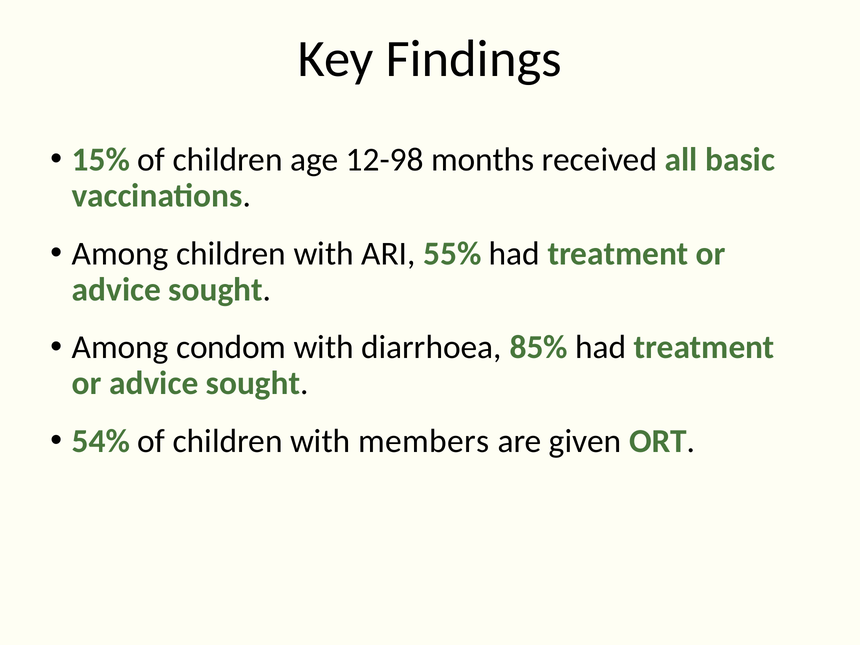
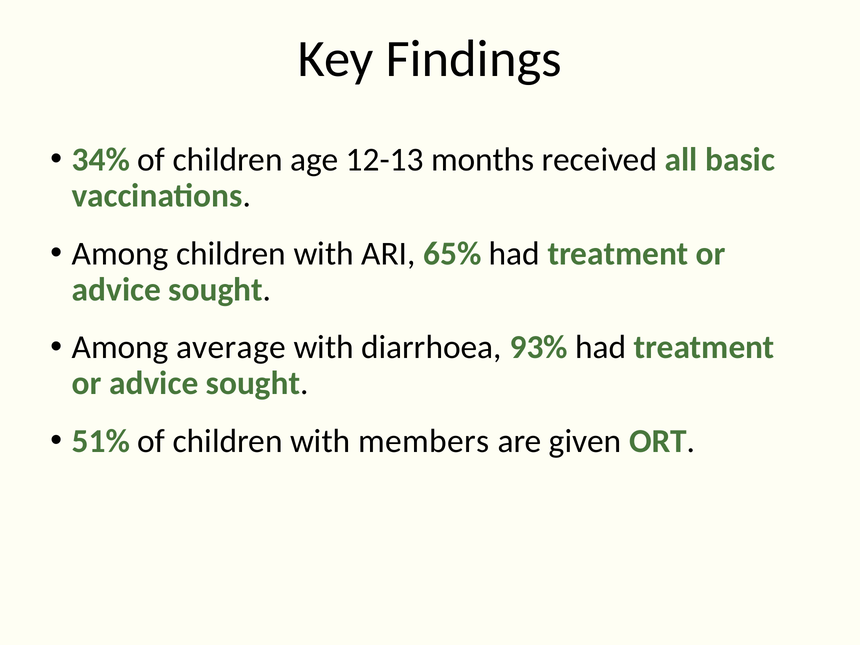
15%: 15% -> 34%
12-98: 12-98 -> 12-13
55%: 55% -> 65%
condom: condom -> average
85%: 85% -> 93%
54%: 54% -> 51%
